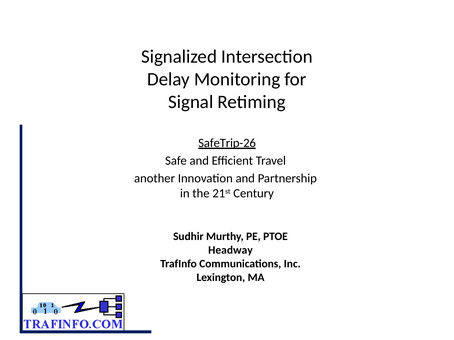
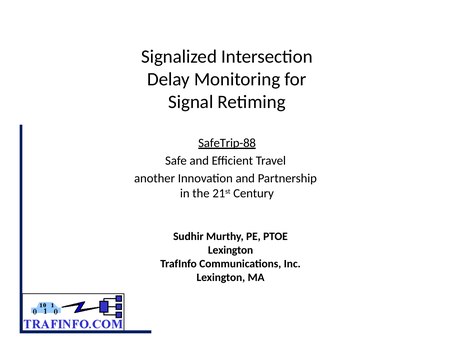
SafeTrip-26: SafeTrip-26 -> SafeTrip-88
Headway at (230, 250): Headway -> Lexington
